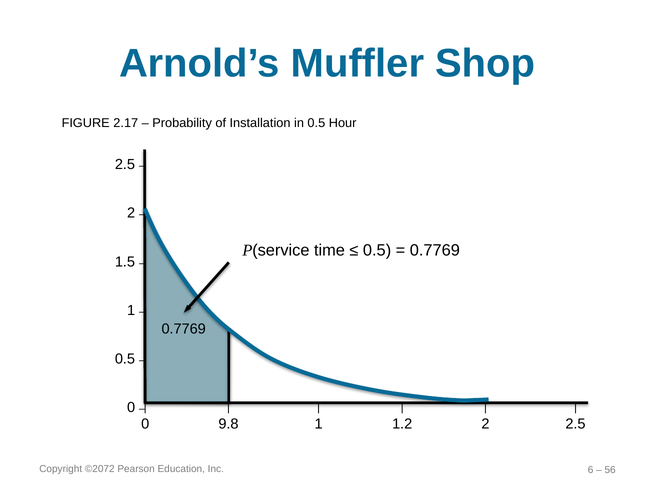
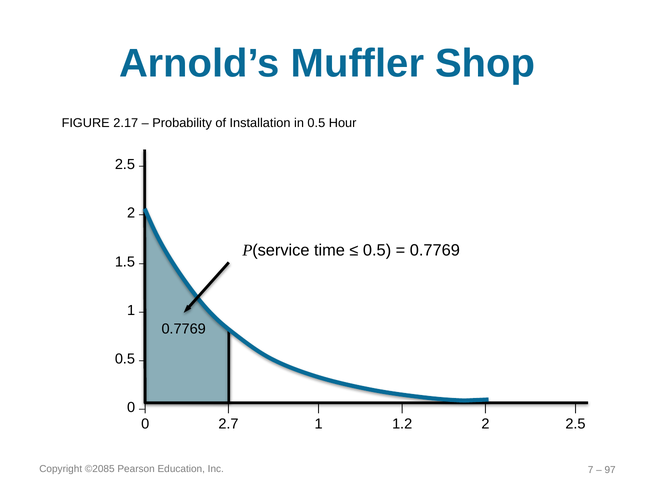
9.8: 9.8 -> 2.7
©2072: ©2072 -> ©2085
6: 6 -> 7
56: 56 -> 97
